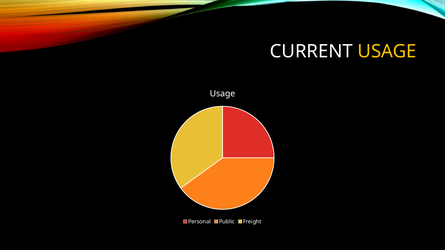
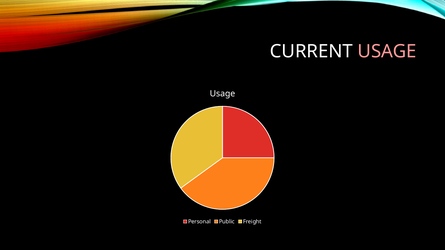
USAGE at (387, 51) colour: yellow -> pink
